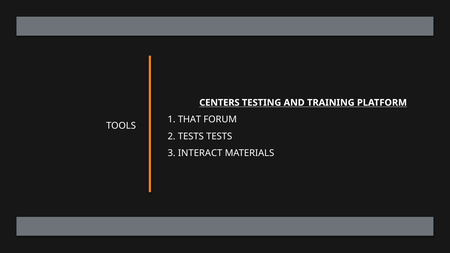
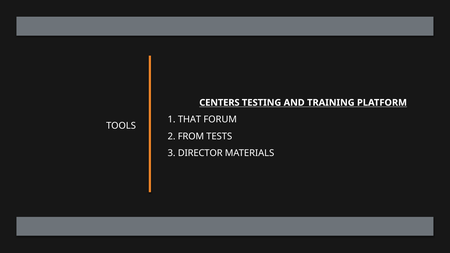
2 TESTS: TESTS -> FROM
INTERACT: INTERACT -> DIRECTOR
